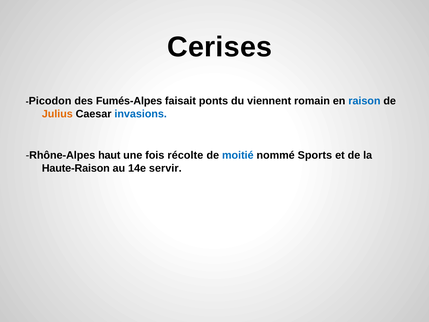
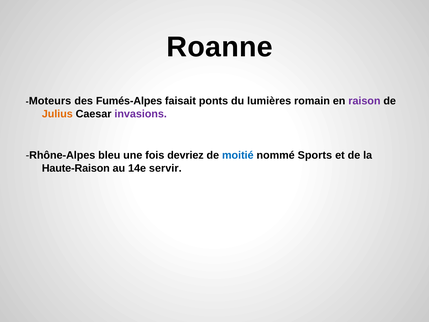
Cerises: Cerises -> Roanne
Picodon: Picodon -> Moteurs
viennent: viennent -> lumières
raison colour: blue -> purple
invasions colour: blue -> purple
haut: haut -> bleu
récolte: récolte -> devriez
